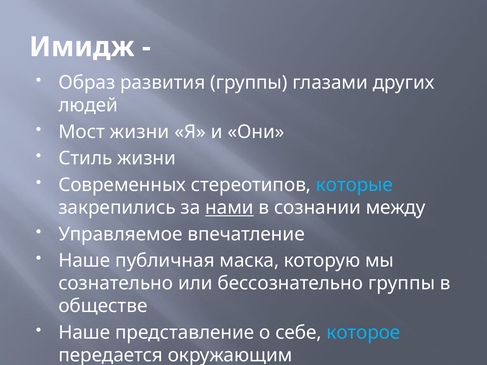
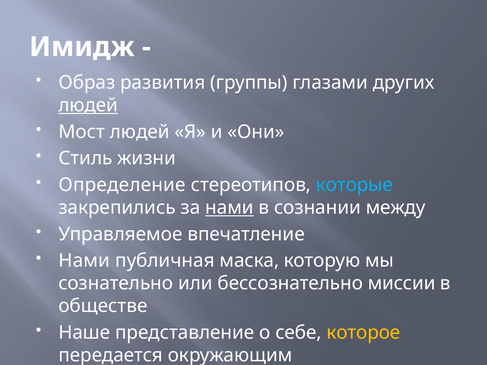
людей at (88, 105) underline: none -> present
Мост жизни: жизни -> людей
Современных: Современных -> Определение
Наше at (84, 261): Наше -> Нами
бессознательно группы: группы -> миссии
которое colour: light blue -> yellow
